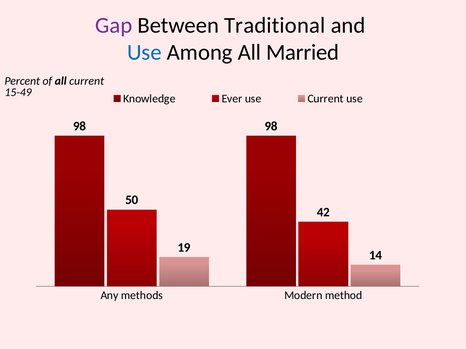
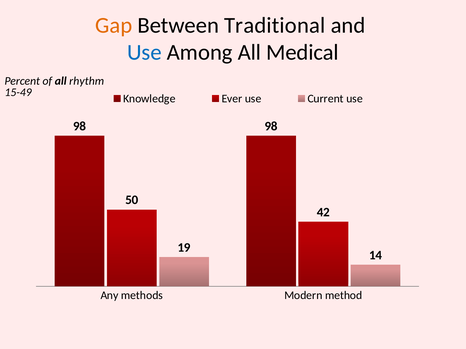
Gap colour: purple -> orange
Married: Married -> Medical
all current: current -> rhythm
